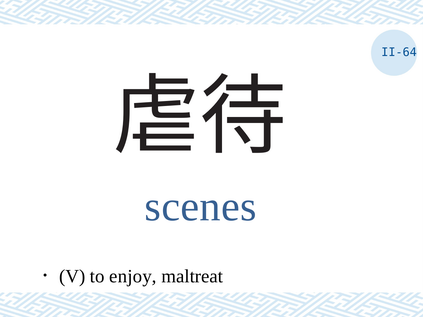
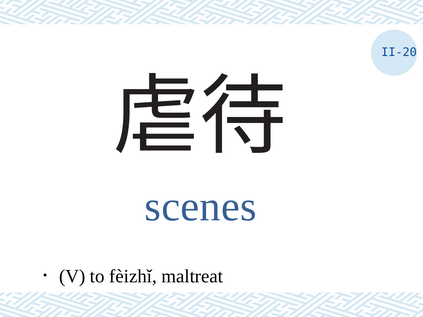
II-64: II-64 -> II-20
enjoy: enjoy -> fèizhǐ
